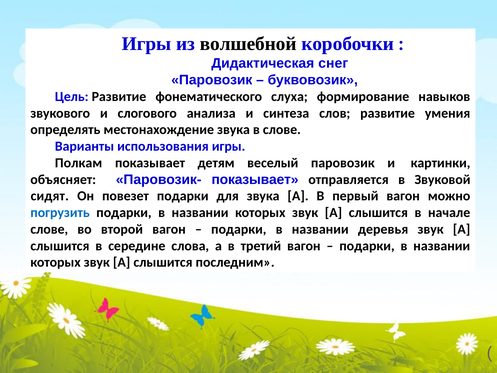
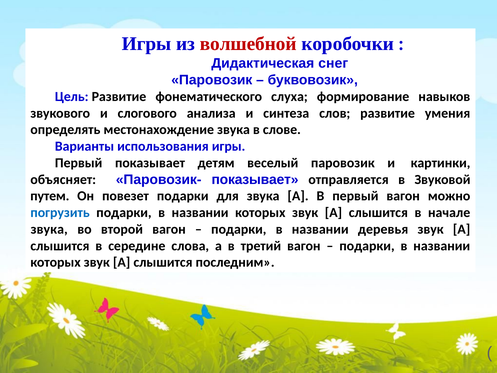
волшебной colour: black -> red
Полкам at (79, 163): Полкам -> Первый
сидят: сидят -> путем
слове at (49, 229): слове -> звука
